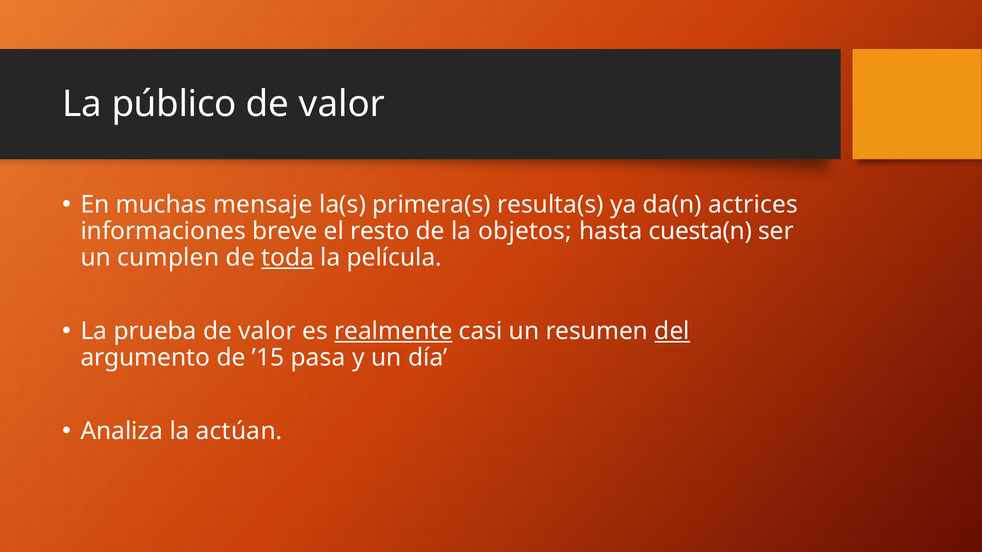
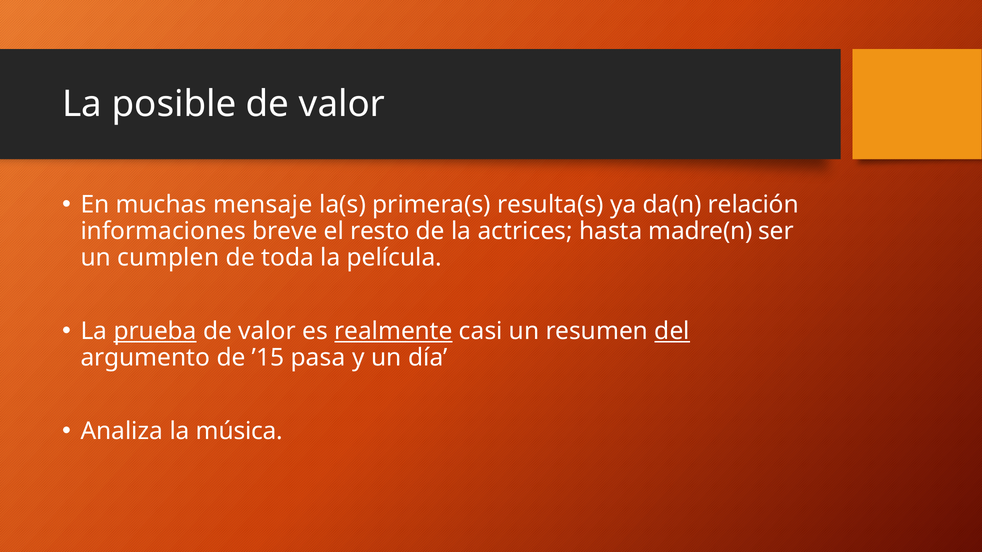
público: público -> posible
actrices: actrices -> relación
objetos: objetos -> actrices
cuesta(n: cuesta(n -> madre(n
toda underline: present -> none
prueba underline: none -> present
actúan: actúan -> música
